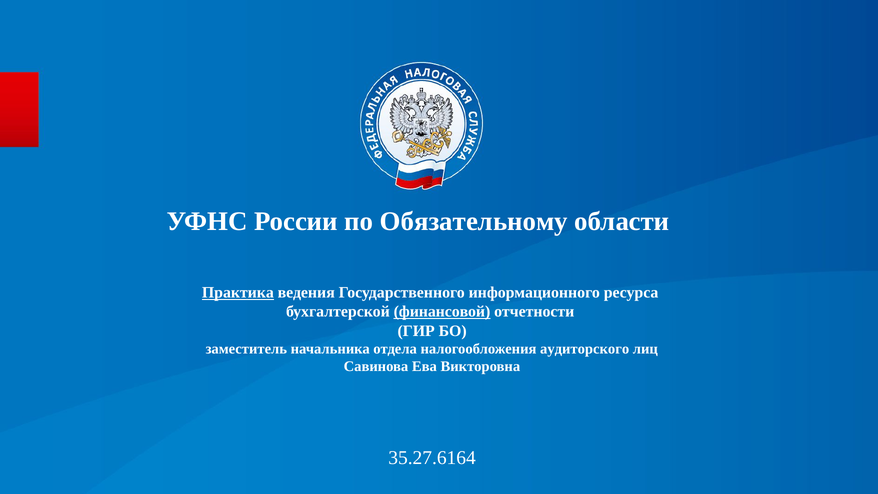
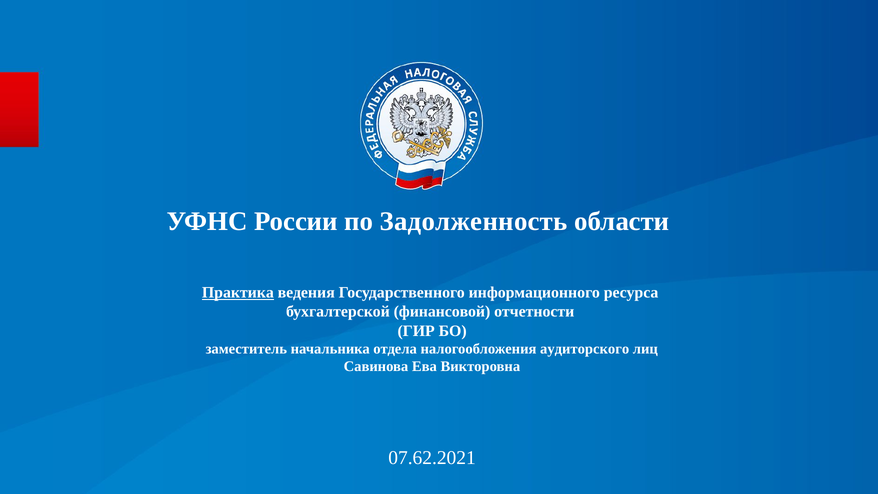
Обязательному: Обязательному -> Задолженность
финансовой underline: present -> none
35.27.6164: 35.27.6164 -> 07.62.2021
